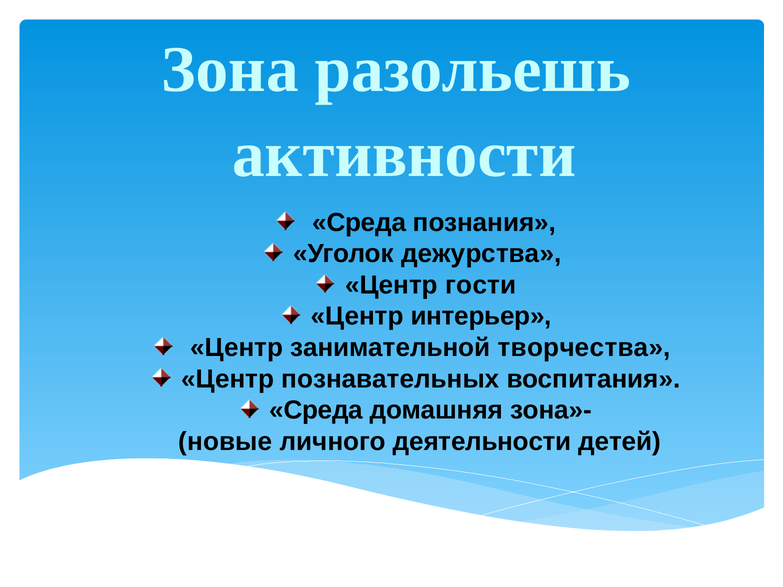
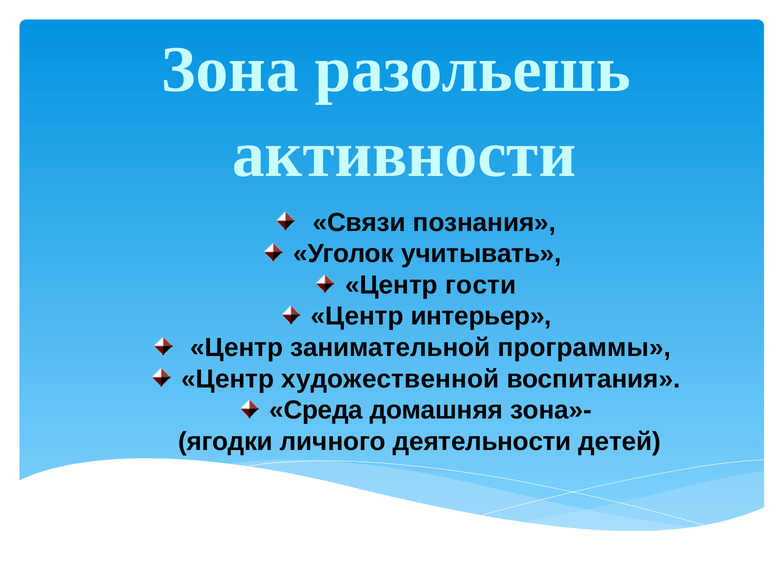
Среда at (359, 222): Среда -> Связи
дежурства: дежурства -> учитывать
творчества: творчества -> программы
познавательных: познавательных -> художественной
новые: новые -> ягодки
